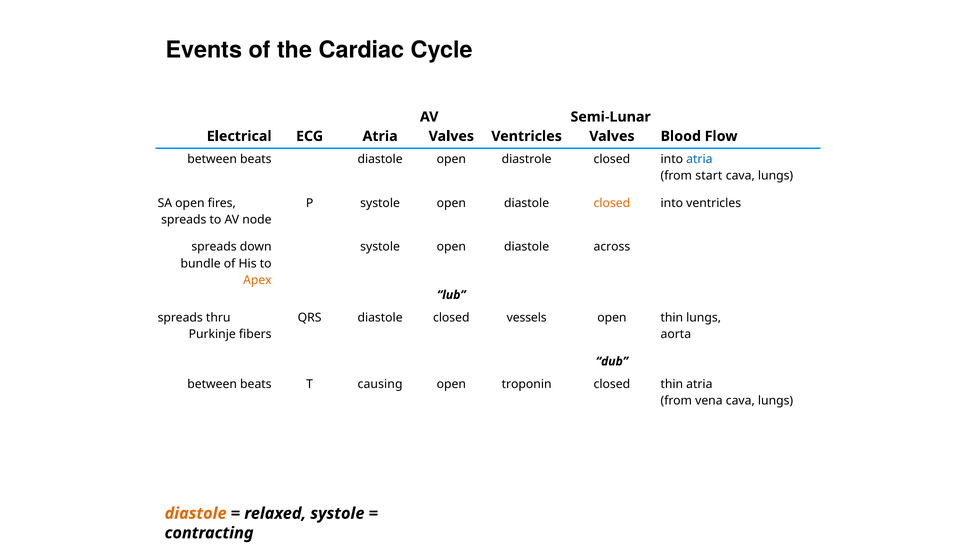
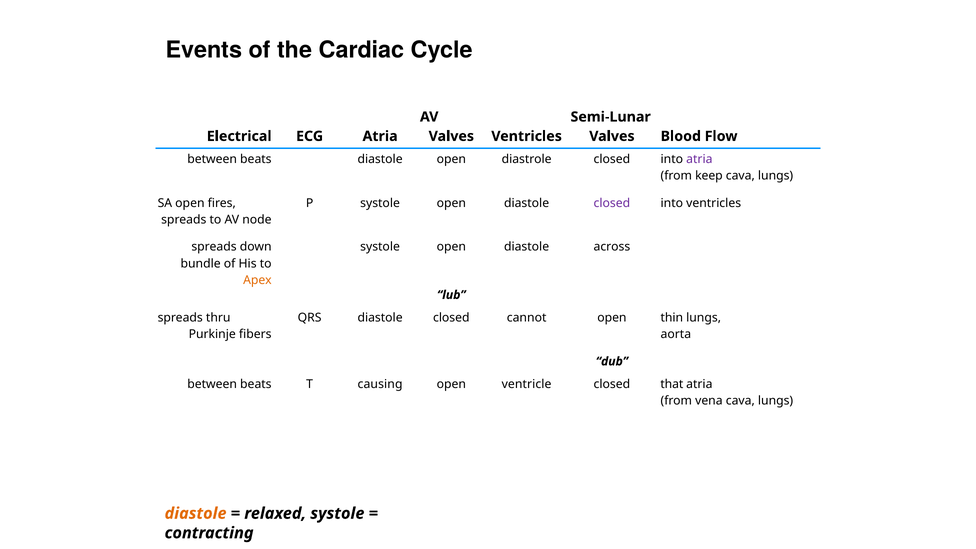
atria at (699, 159) colour: blue -> purple
start: start -> keep
closed at (612, 203) colour: orange -> purple
vessels: vessels -> cannot
troponin: troponin -> ventricle
closed thin: thin -> that
